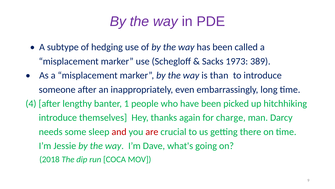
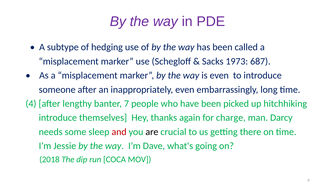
389: 389 -> 687
is than: than -> even
1: 1 -> 7
are colour: red -> black
